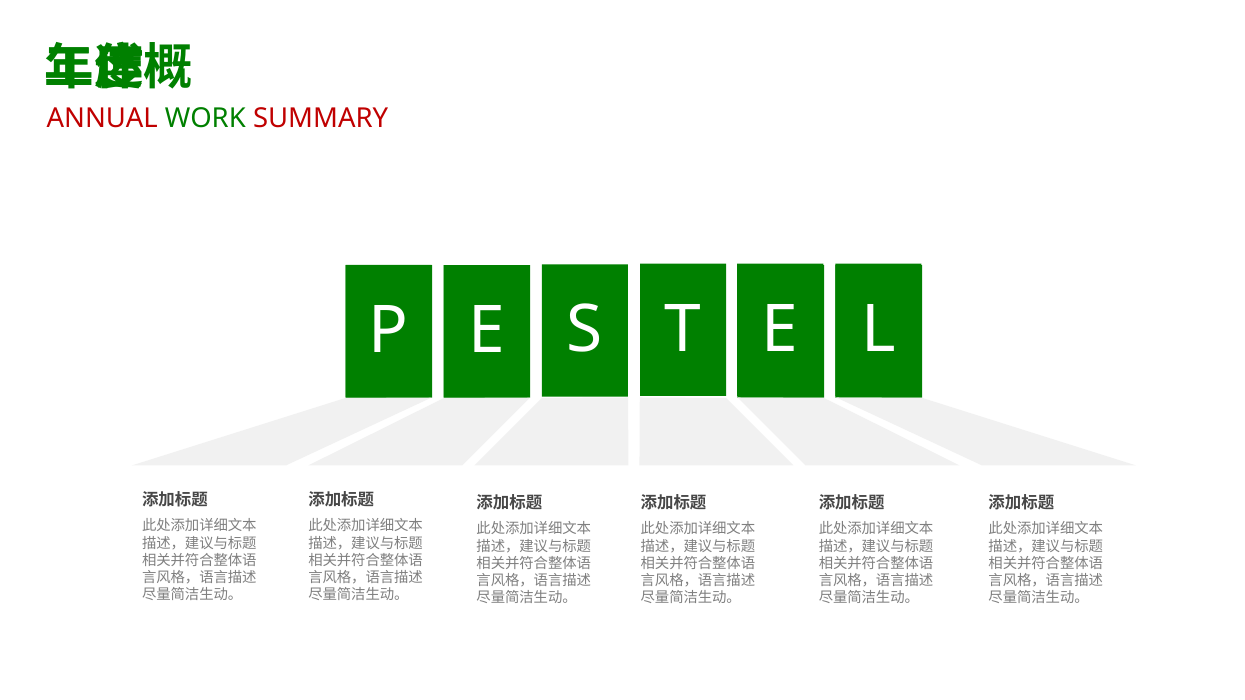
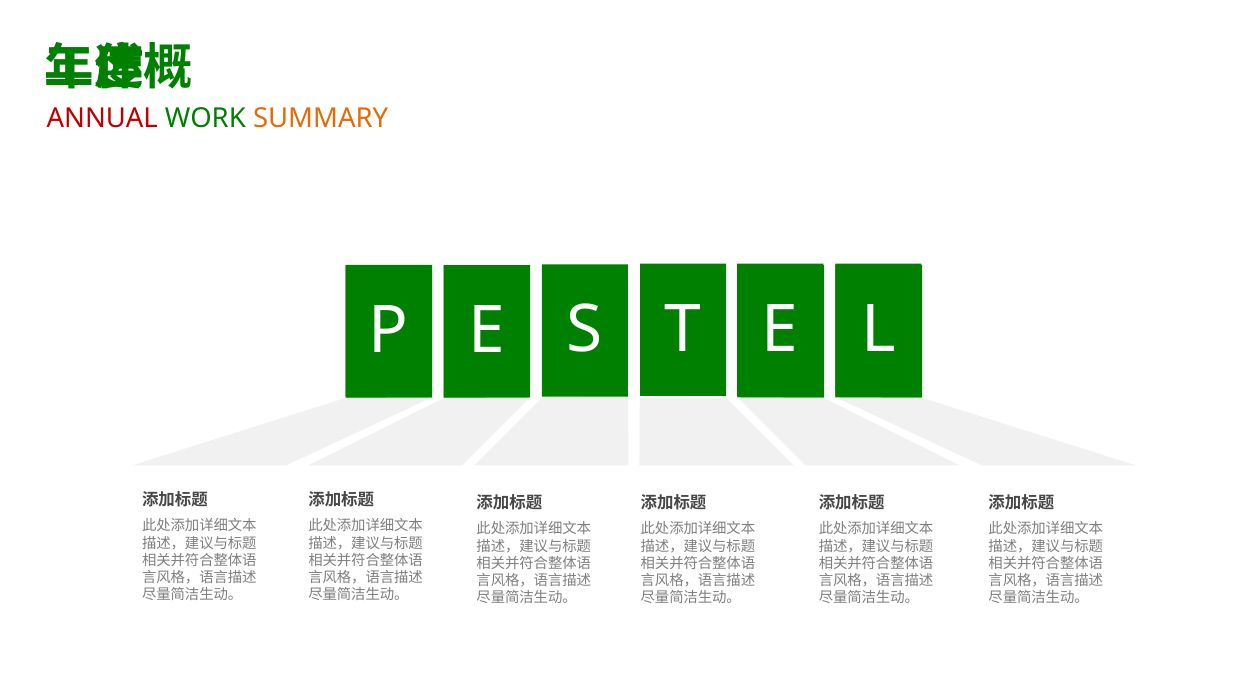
SUMMARY colour: red -> orange
